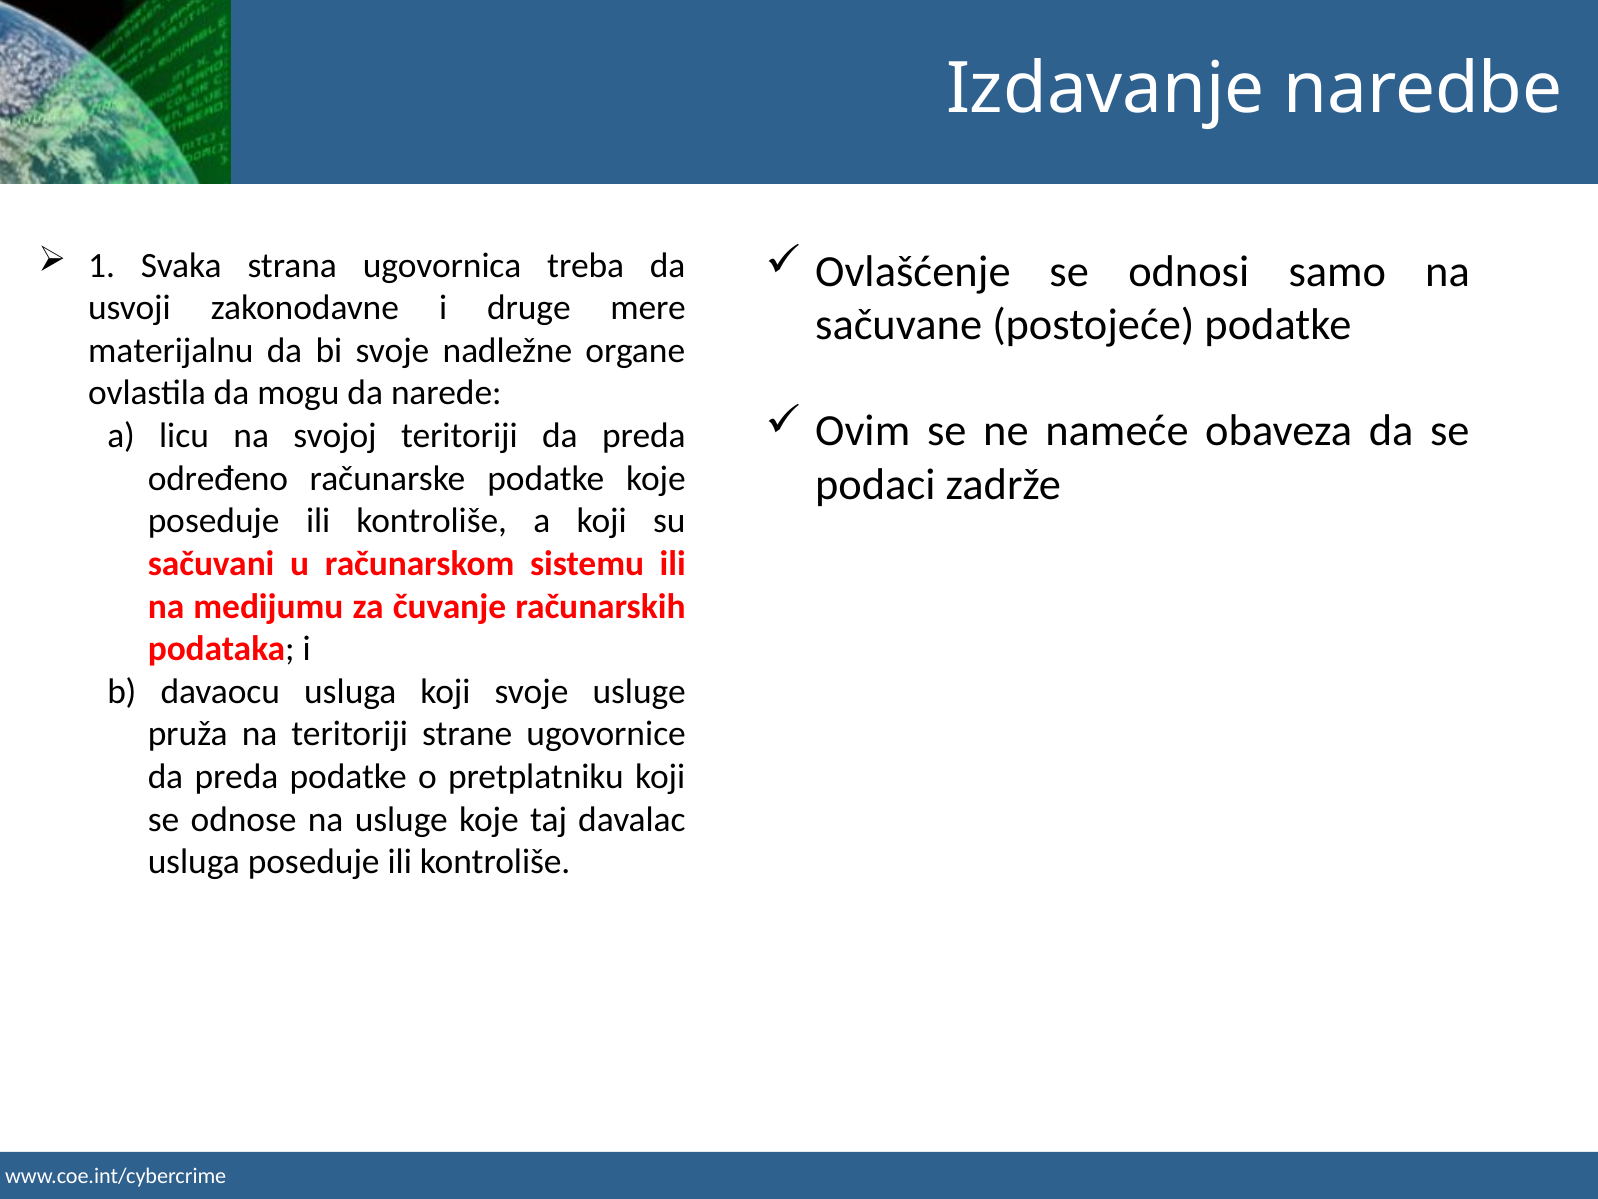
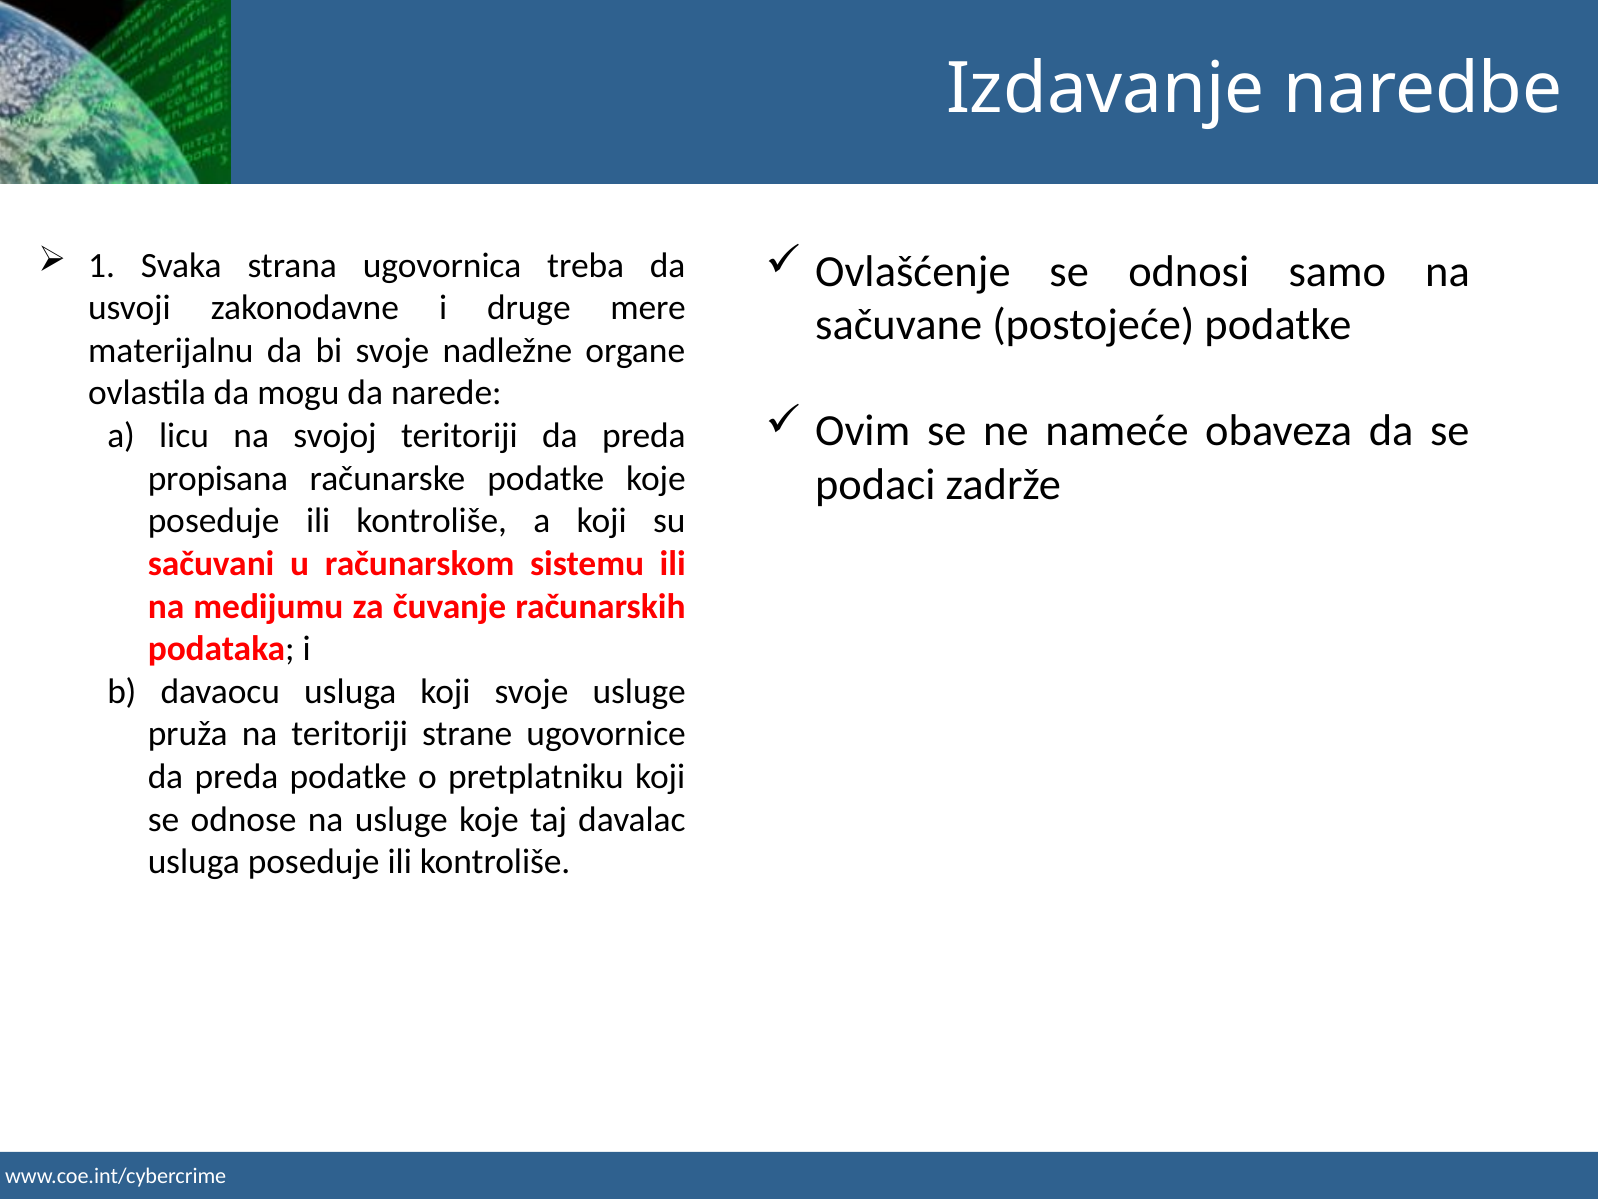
određeno: određeno -> propisana
